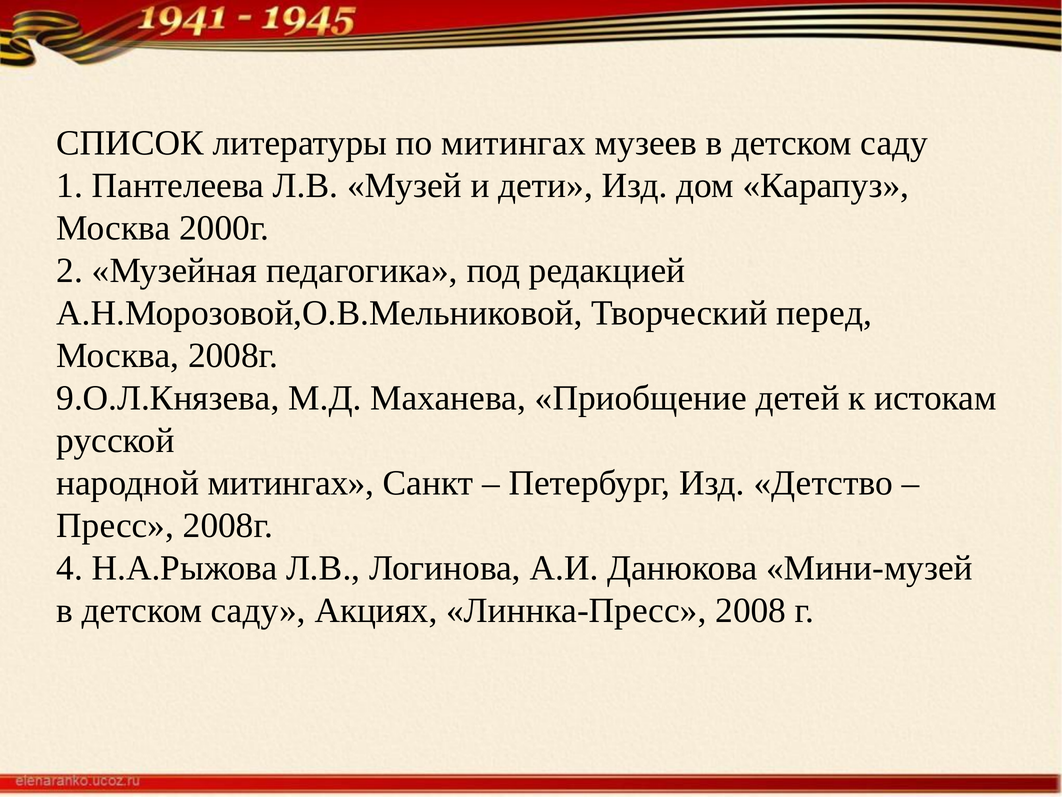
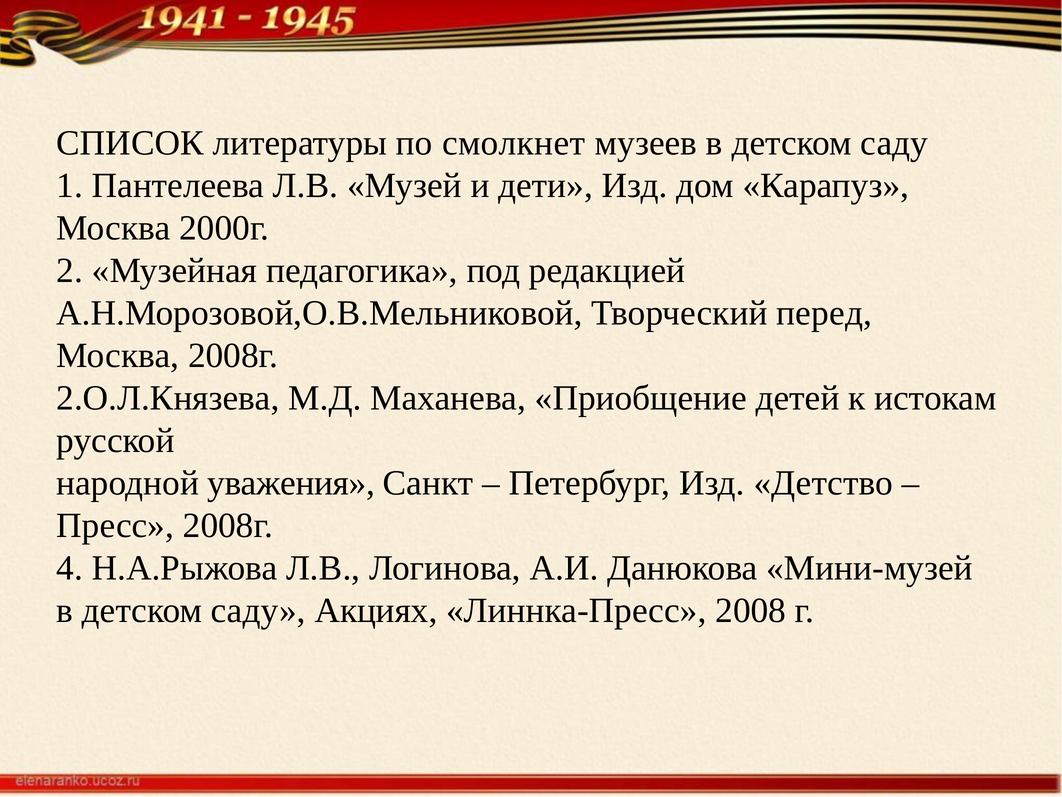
по митингах: митингах -> смолкнет
9.О.Л.Князева: 9.О.Л.Князева -> 2.О.Л.Князева
народной митингах: митингах -> уважения
